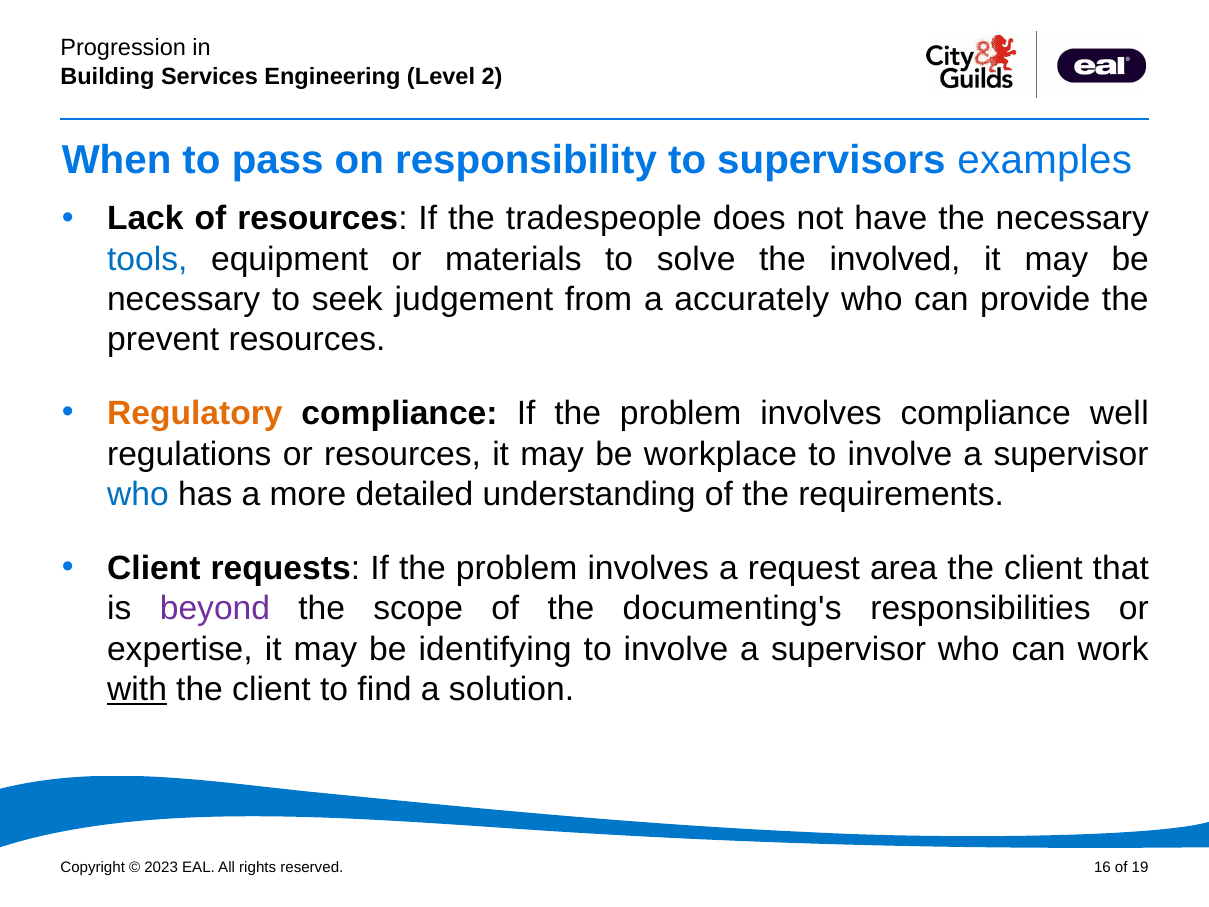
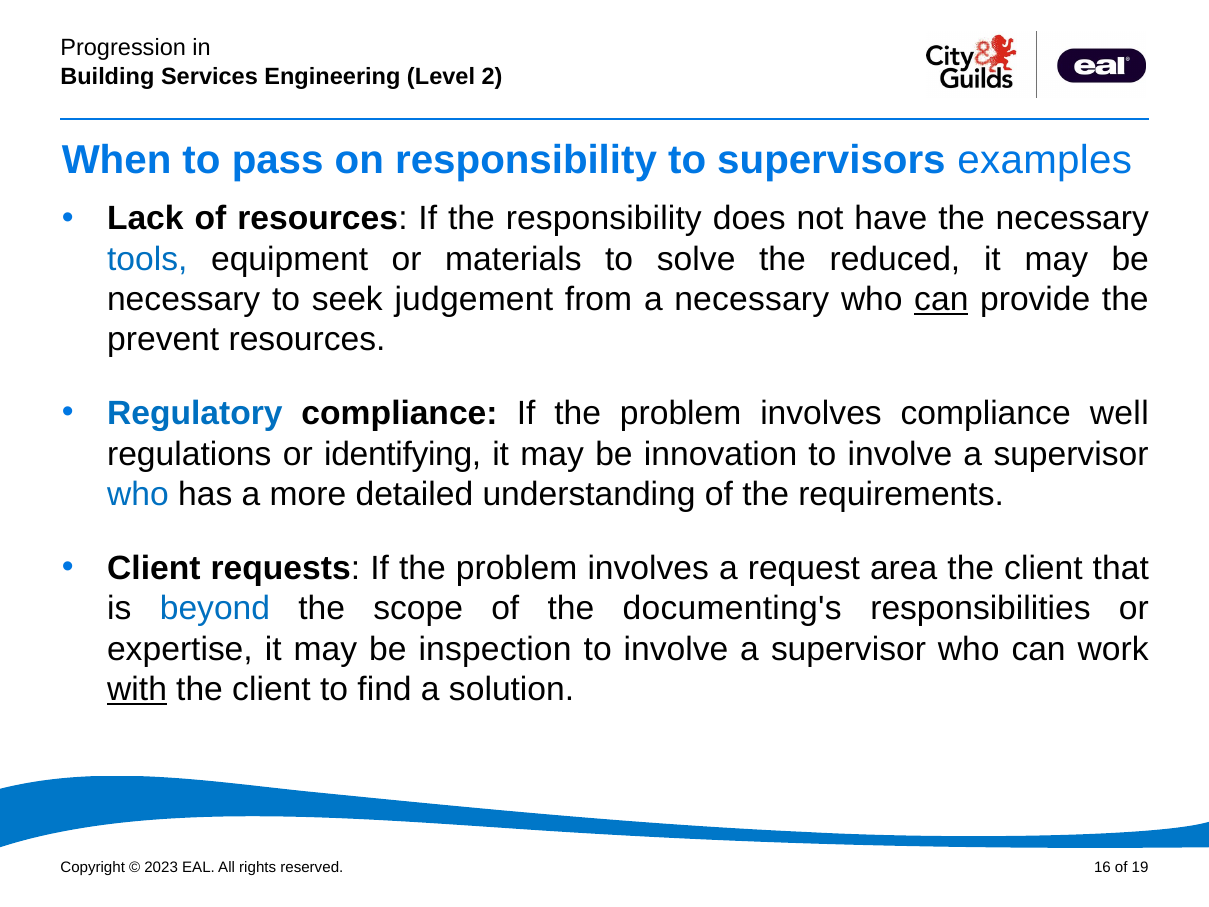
the tradespeople: tradespeople -> responsibility
involved: involved -> reduced
a accurately: accurately -> necessary
can at (941, 299) underline: none -> present
Regulatory colour: orange -> blue
or resources: resources -> identifying
workplace: workplace -> innovation
beyond colour: purple -> blue
identifying: identifying -> inspection
